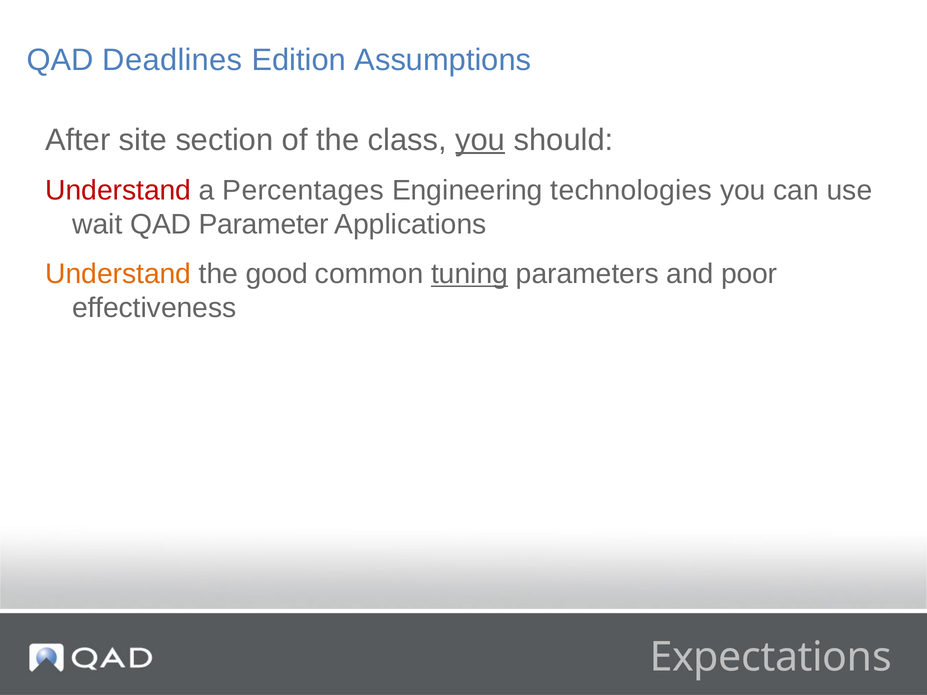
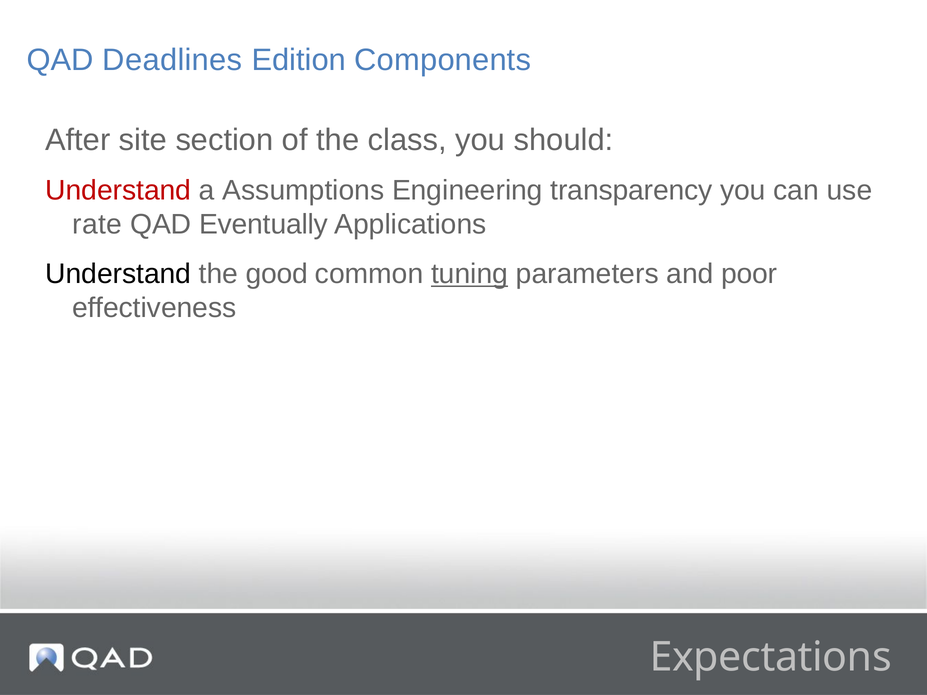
Assumptions: Assumptions -> Components
you at (480, 140) underline: present -> none
Percentages: Percentages -> Assumptions
technologies: technologies -> transparency
wait: wait -> rate
Parameter: Parameter -> Eventually
Understand at (118, 274) colour: orange -> black
